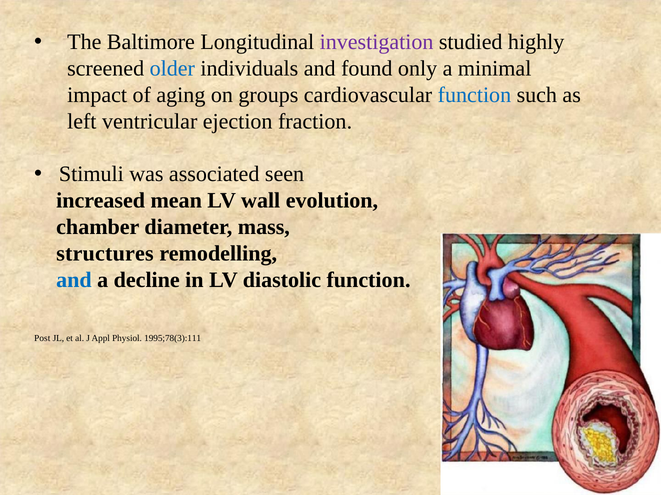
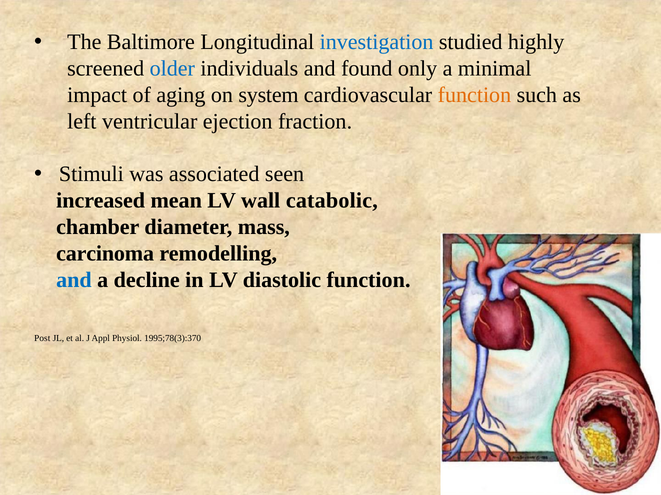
investigation colour: purple -> blue
groups: groups -> system
function at (474, 95) colour: blue -> orange
evolution: evolution -> catabolic
structures: structures -> carcinoma
1995;78(3):111: 1995;78(3):111 -> 1995;78(3):370
